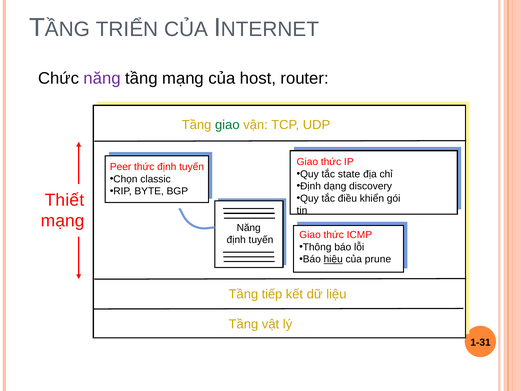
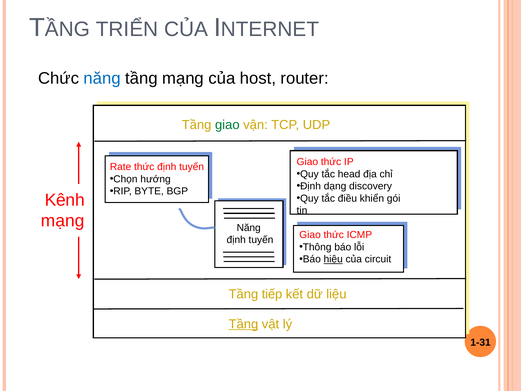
năng at (102, 78) colour: purple -> blue
Peer: Peer -> Rate
state: state -> head
classic: classic -> hướng
Thiết: Thiết -> Kênh
prune: prune -> circuit
Tầng at (243, 324) underline: none -> present
